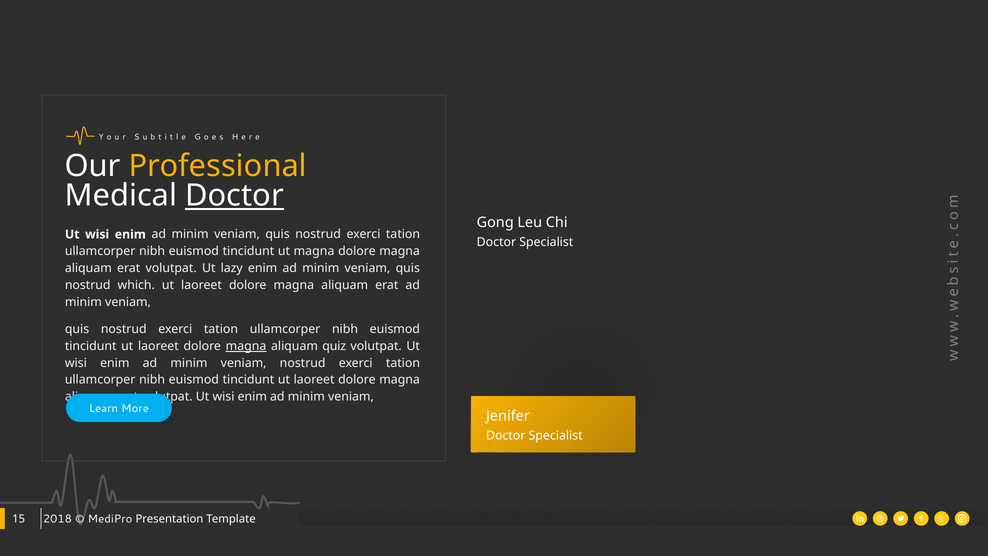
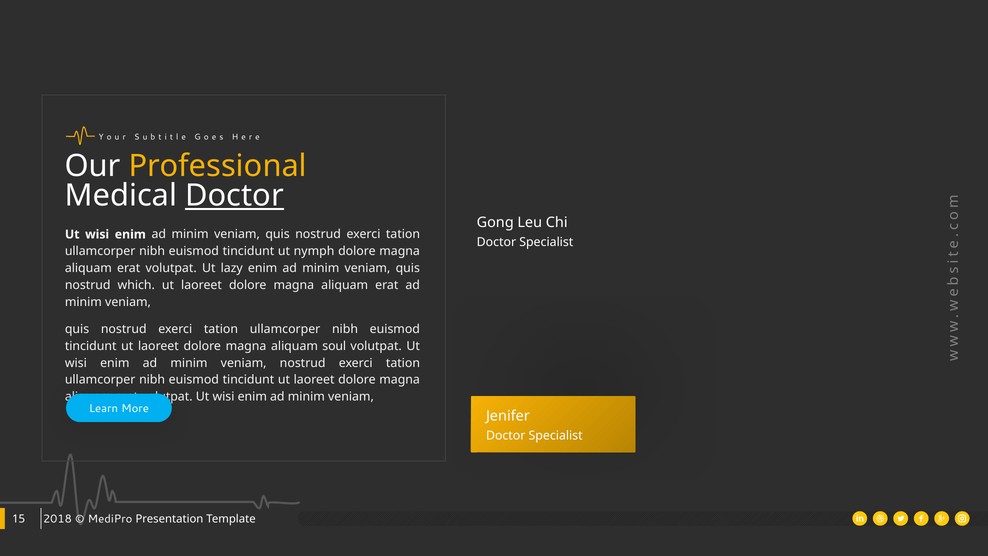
ut magna: magna -> nymph
magna at (246, 346) underline: present -> none
quiz: quiz -> soul
